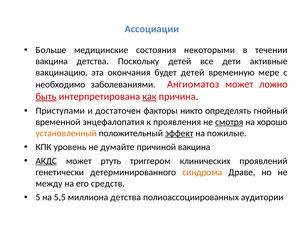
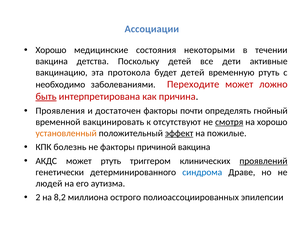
Больше at (51, 50): Больше -> Хорошо
окончания: окончания -> протокола
временную мере: мере -> ртуть
Ангиоматоз: Ангиоматоз -> Переходите
как underline: present -> none
Приступами: Приступами -> Проявления
никто: никто -> почти
энцефалопатия: энцефалопатия -> вакцинировать
проявления: проявления -> отсутствуют
уровень: уровень -> болезнь
не думайте: думайте -> факторы
АКДС underline: present -> none
проявлений underline: none -> present
синдрома colour: orange -> blue
между: между -> людей
средств: средств -> аутизма
5: 5 -> 2
5,5: 5,5 -> 8,2
миллиона детства: детства -> острого
аудитории: аудитории -> эпилепсии
